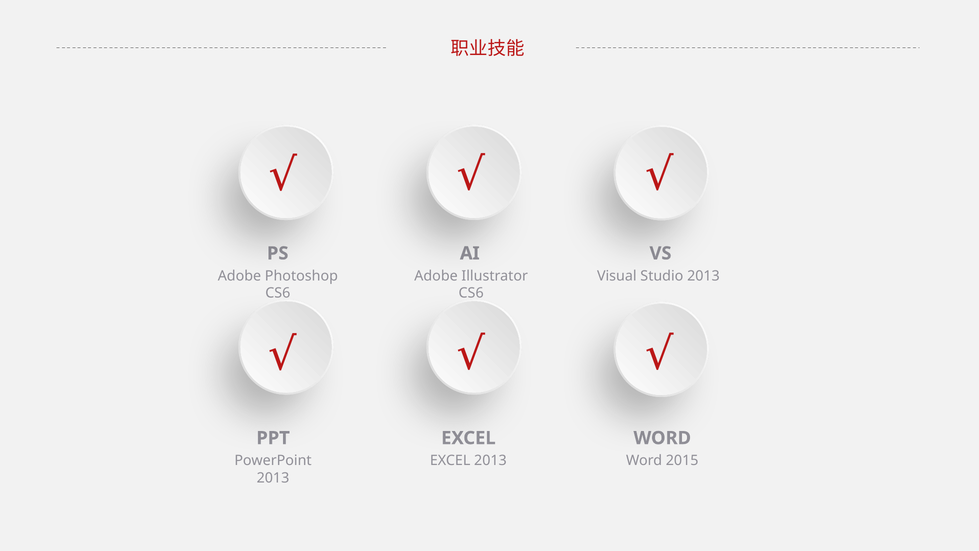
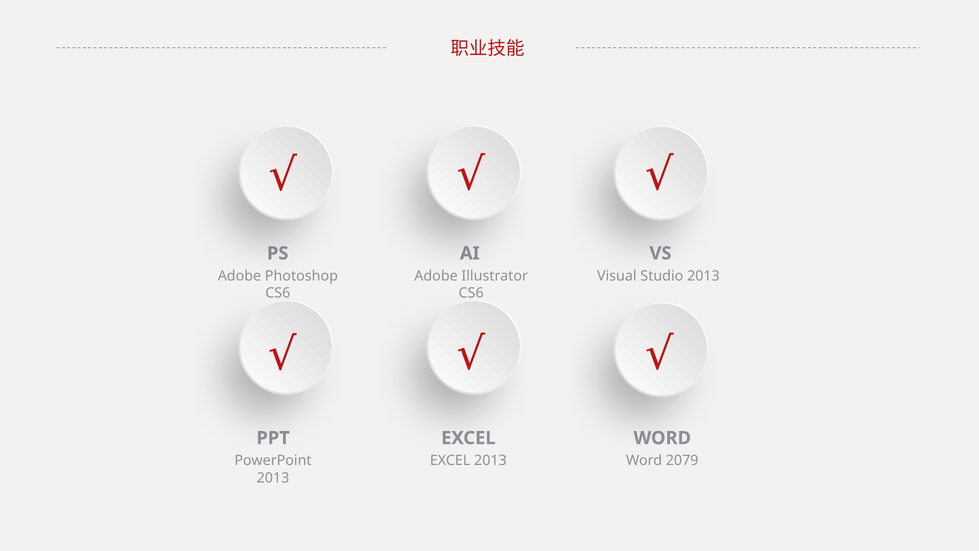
2015: 2015 -> 2079
